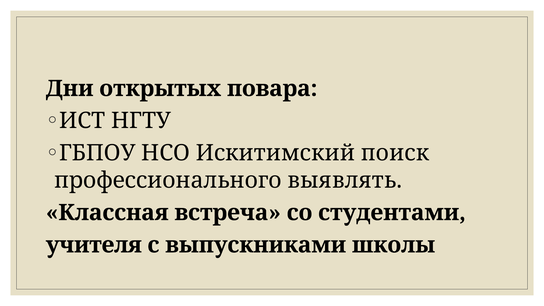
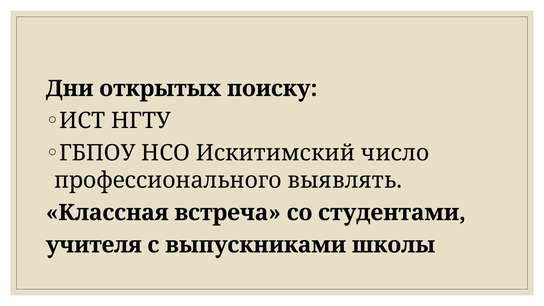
повара: повара -> поиску
поиск: поиск -> число
